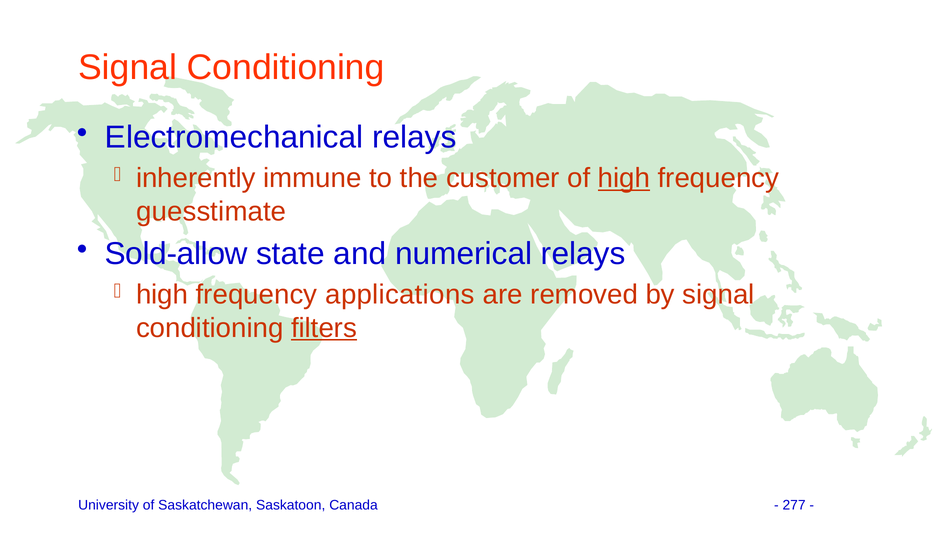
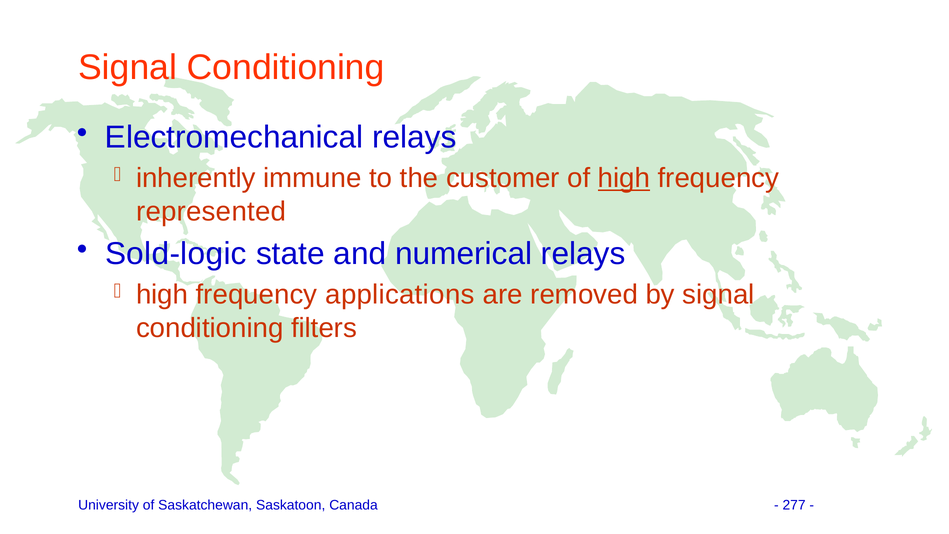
guesstimate: guesstimate -> represented
Sold-allow: Sold-allow -> Sold-logic
filters underline: present -> none
